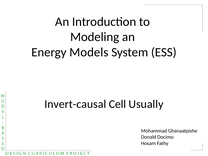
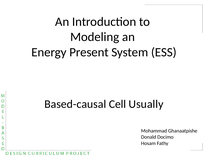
Models: Models -> Present
Invert-causal: Invert-causal -> Based-causal
